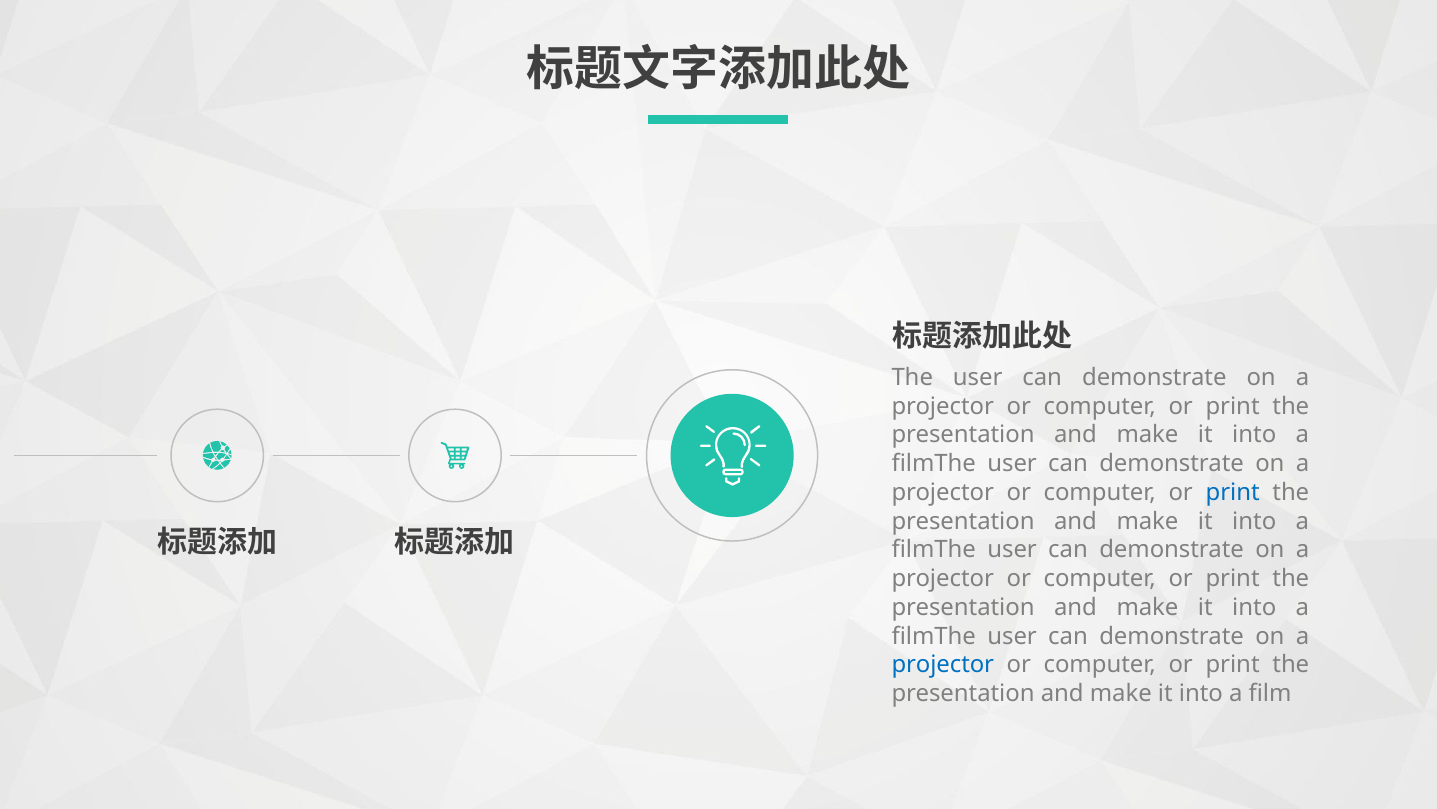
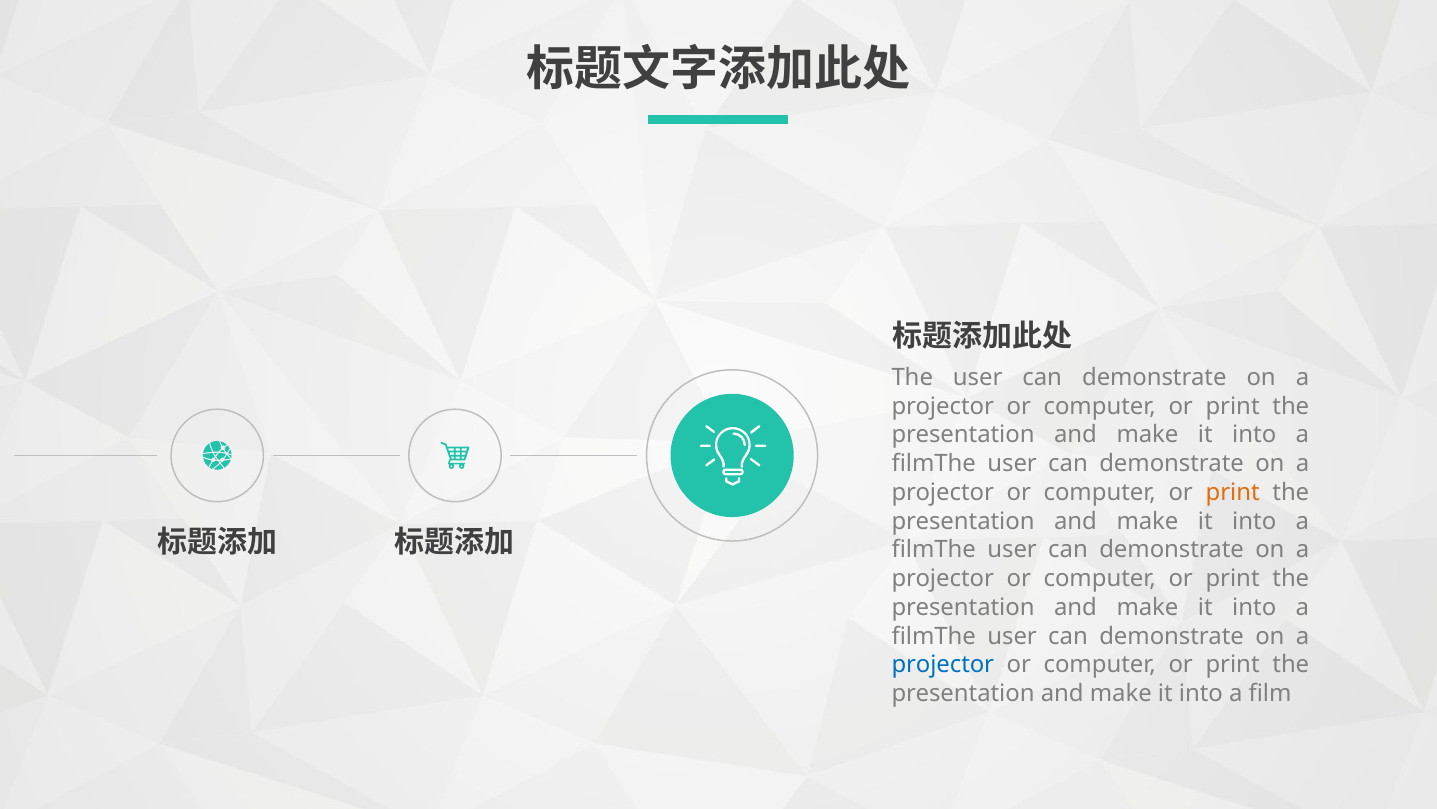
print at (1233, 492) colour: blue -> orange
